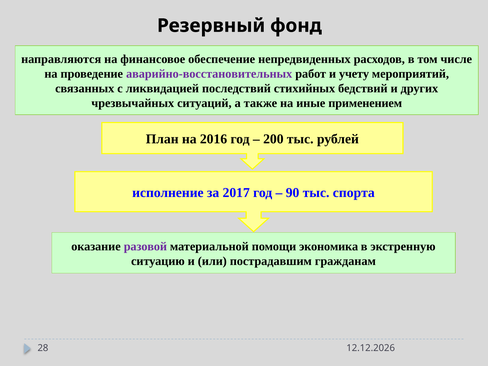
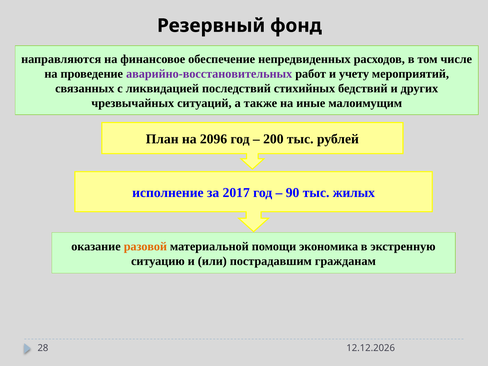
применением: применением -> малоимущим
2016: 2016 -> 2096
спорта: спорта -> жилых
разовой colour: purple -> orange
